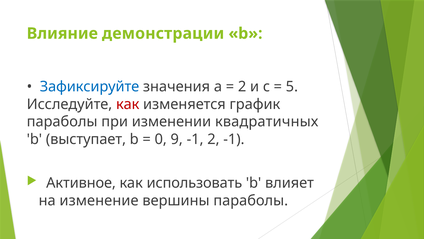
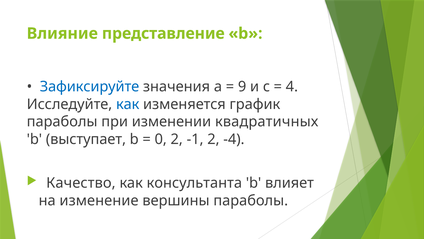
демонстрации: демонстрации -> представление
2 at (242, 86): 2 -> 9
5: 5 -> 4
как at (128, 104) colour: red -> blue
0 9: 9 -> 2
2 -1: -1 -> -4
Активное: Активное -> Качество
использовать: использовать -> консультанта
